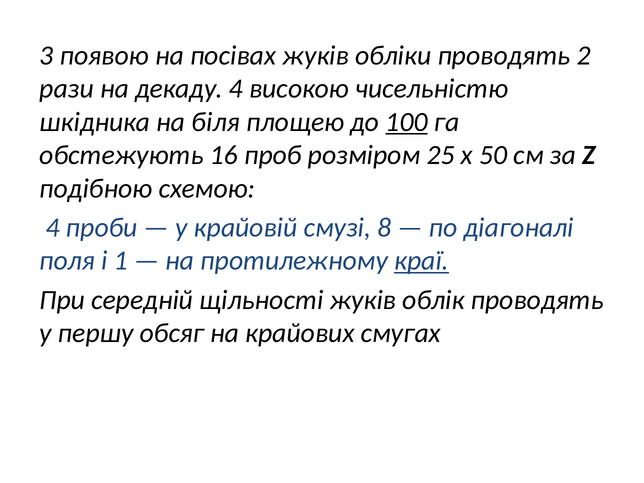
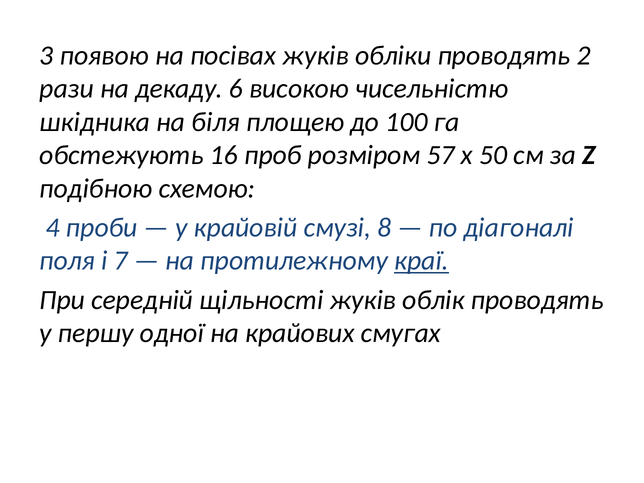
декаду 4: 4 -> 6
100 underline: present -> none
25: 25 -> 57
1: 1 -> 7
обсяг: обсяг -> одної
